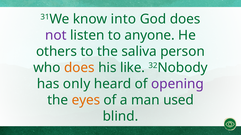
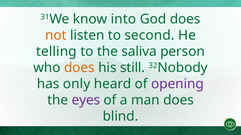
not colour: purple -> orange
anyone: anyone -> second
others: others -> telling
like: like -> still
eyes colour: orange -> purple
man used: used -> does
